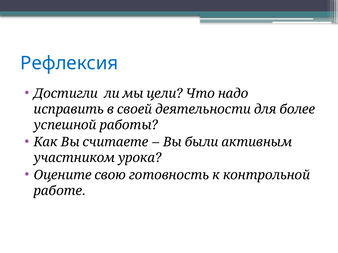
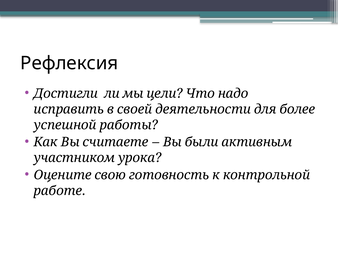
Рефлексия colour: blue -> black
